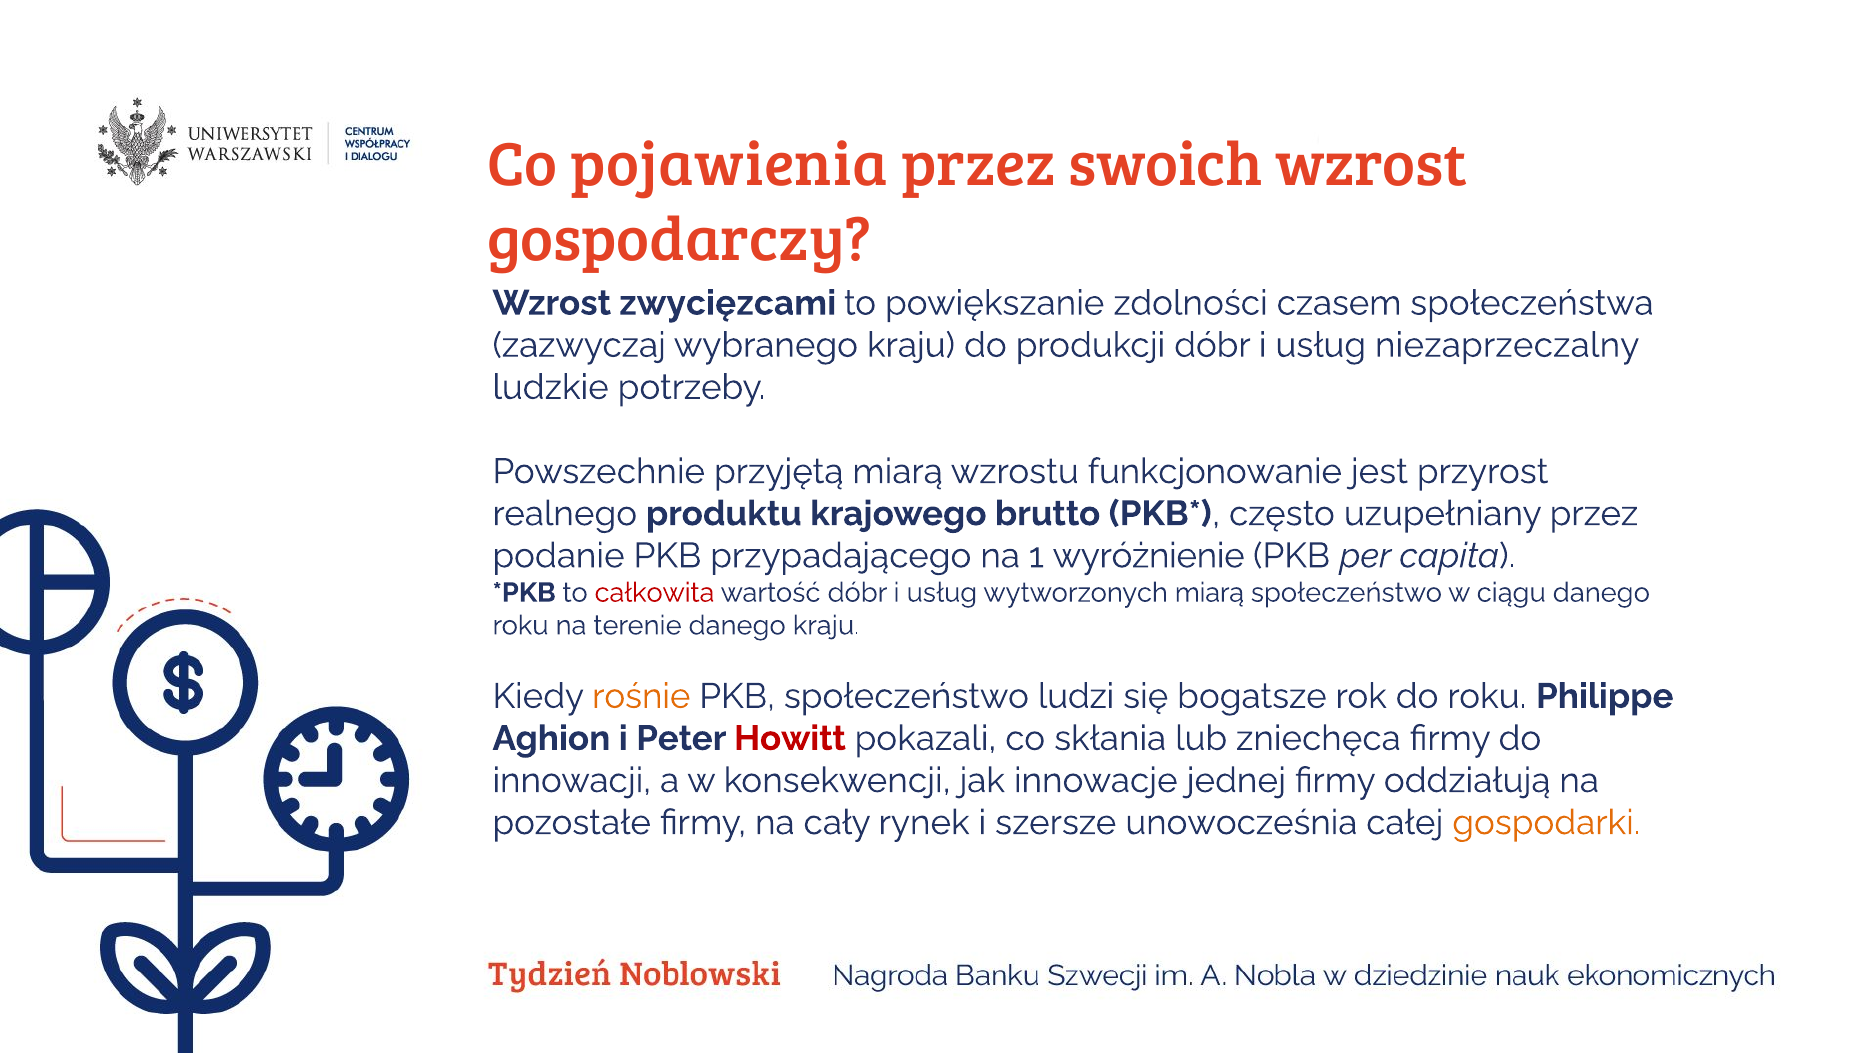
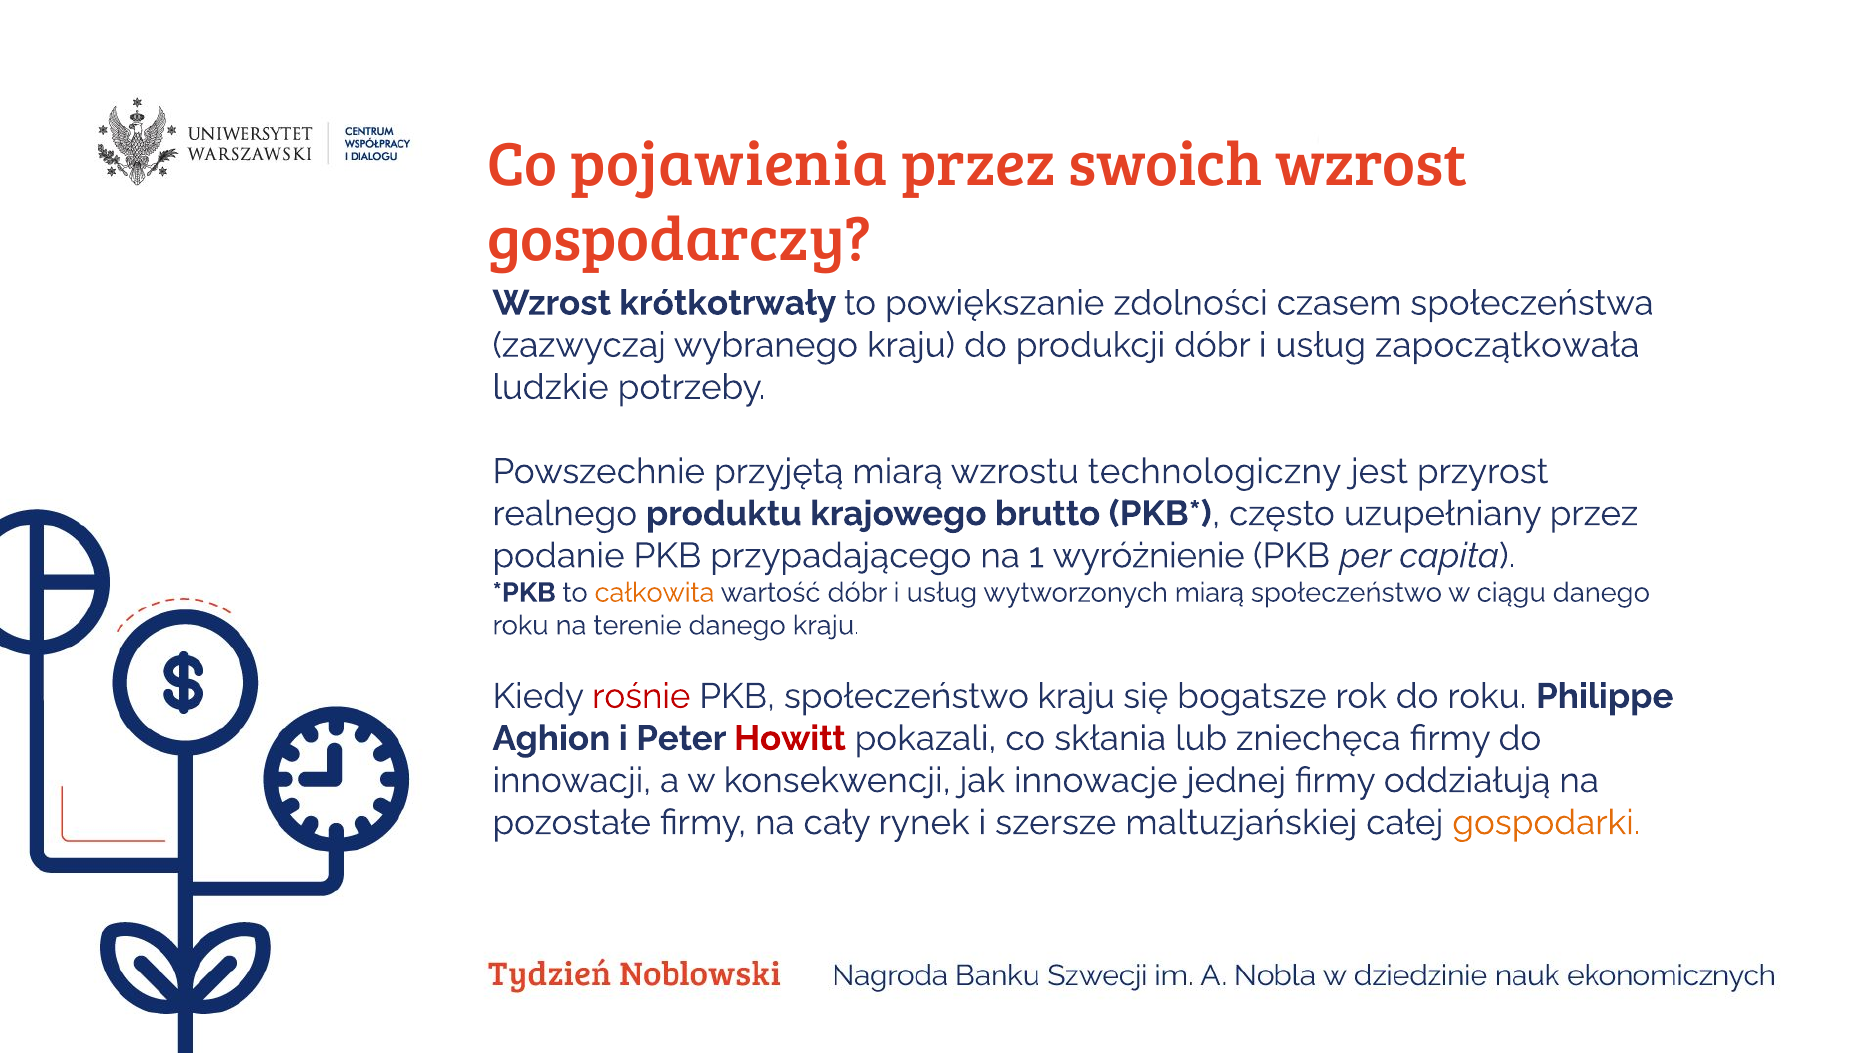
zwycięzcami: zwycięzcami -> krótkotrwały
niezaprzeczalny: niezaprzeczalny -> zapoczątkowała
funkcjonowanie: funkcjonowanie -> technologiczny
całkowita colour: red -> orange
rośnie colour: orange -> red
społeczeństwo ludzi: ludzi -> kraju
unowocześnia: unowocześnia -> maltuzjańskiej
